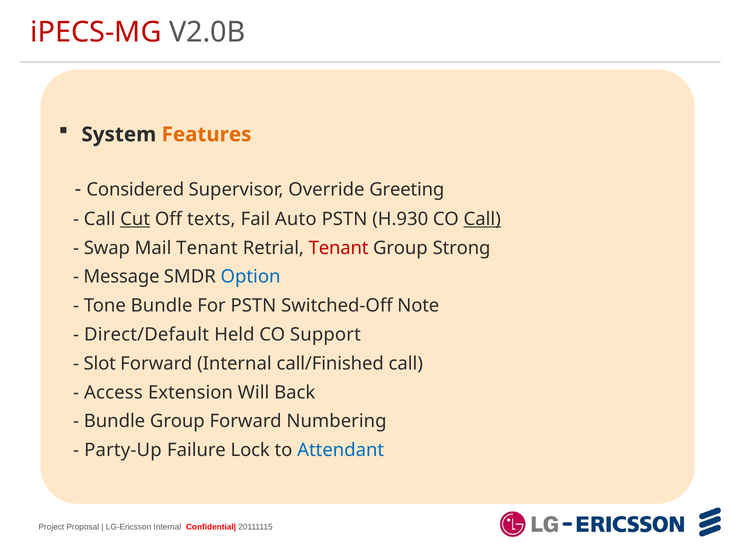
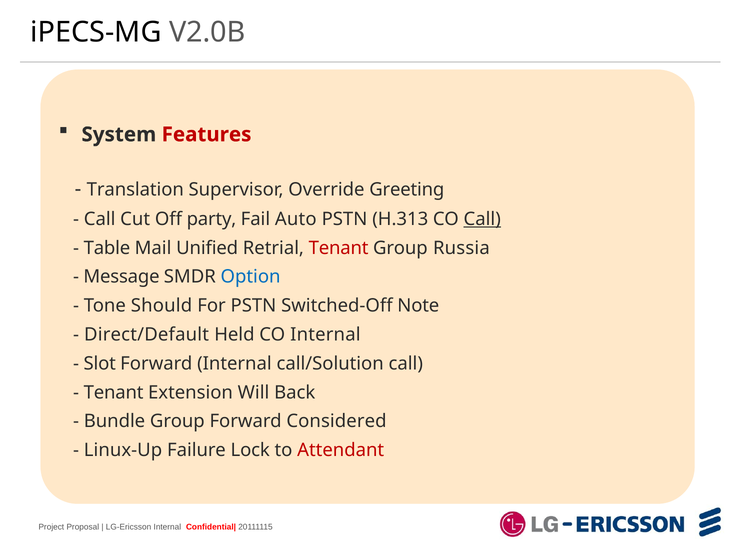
iPECS-MG colour: red -> black
Features colour: orange -> red
Considered: Considered -> Translation
Cut underline: present -> none
texts: texts -> party
H.930: H.930 -> H.313
Swap: Swap -> Table
Mail Tenant: Tenant -> Unified
Strong: Strong -> Russia
Tone Bundle: Bundle -> Should
CO Support: Support -> Internal
call/Finished: call/Finished -> call/Solution
Access at (113, 392): Access -> Tenant
Numbering: Numbering -> Considered
Party-Up: Party-Up -> Linux-Up
Attendant colour: blue -> red
